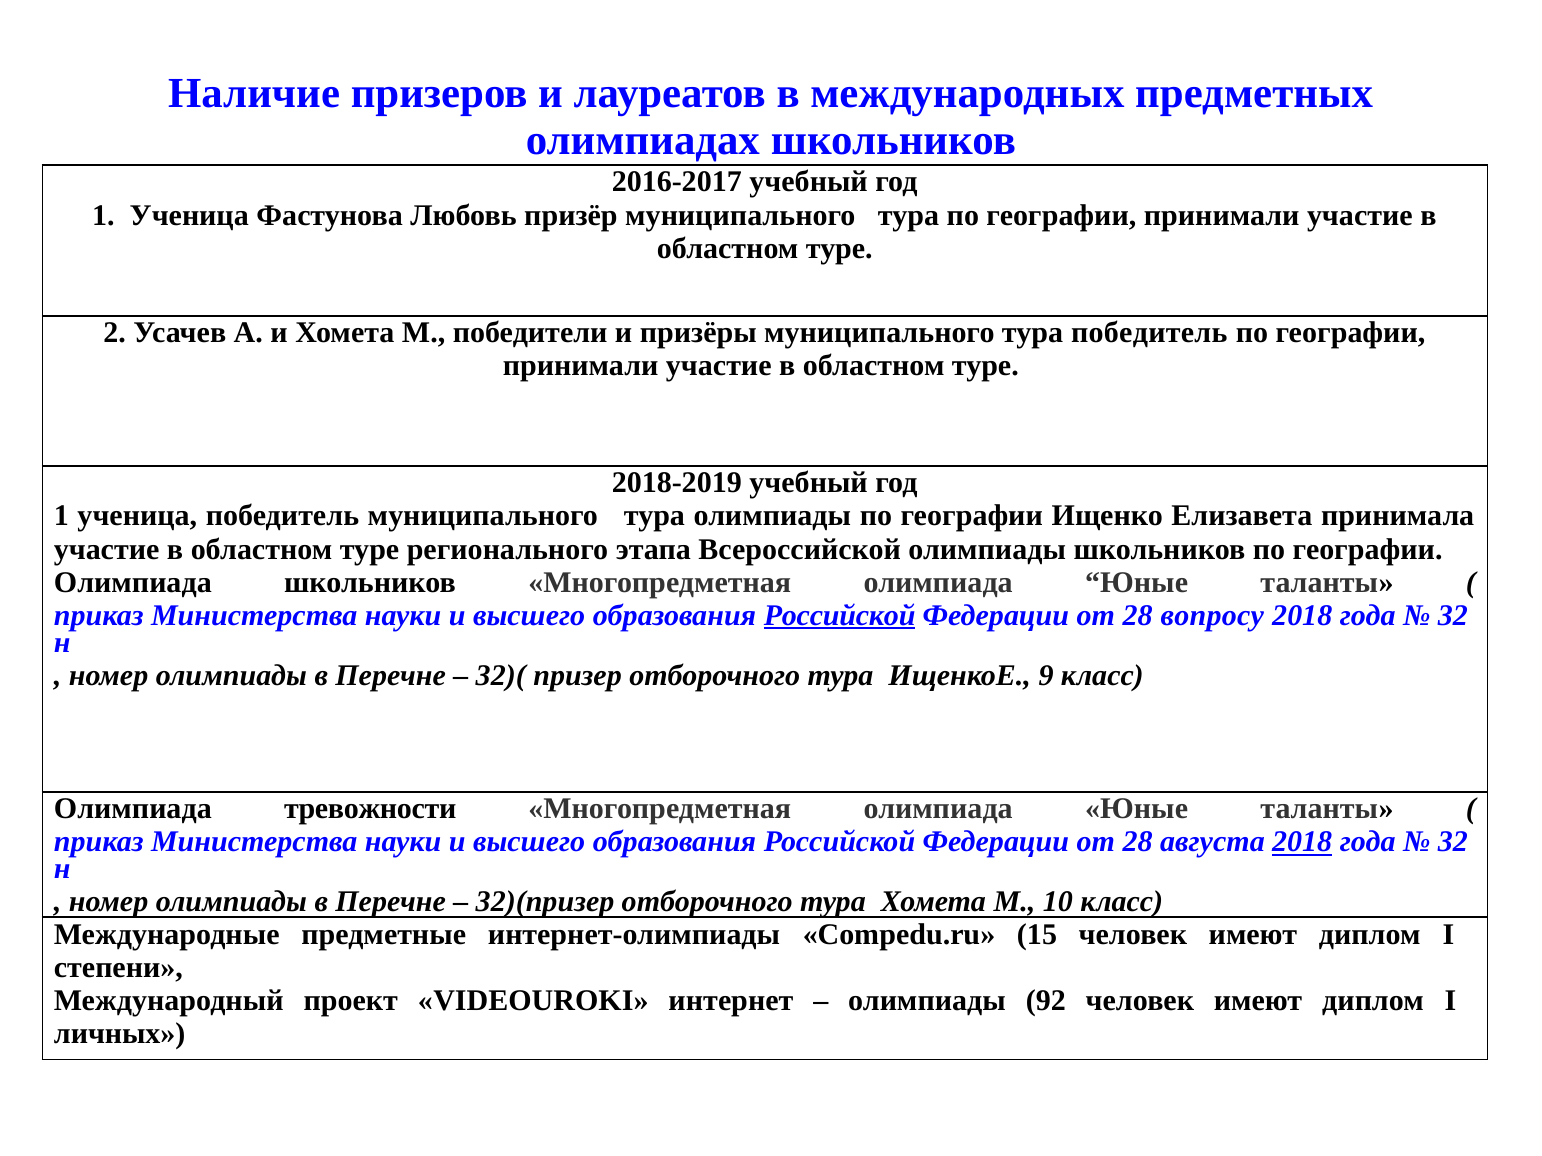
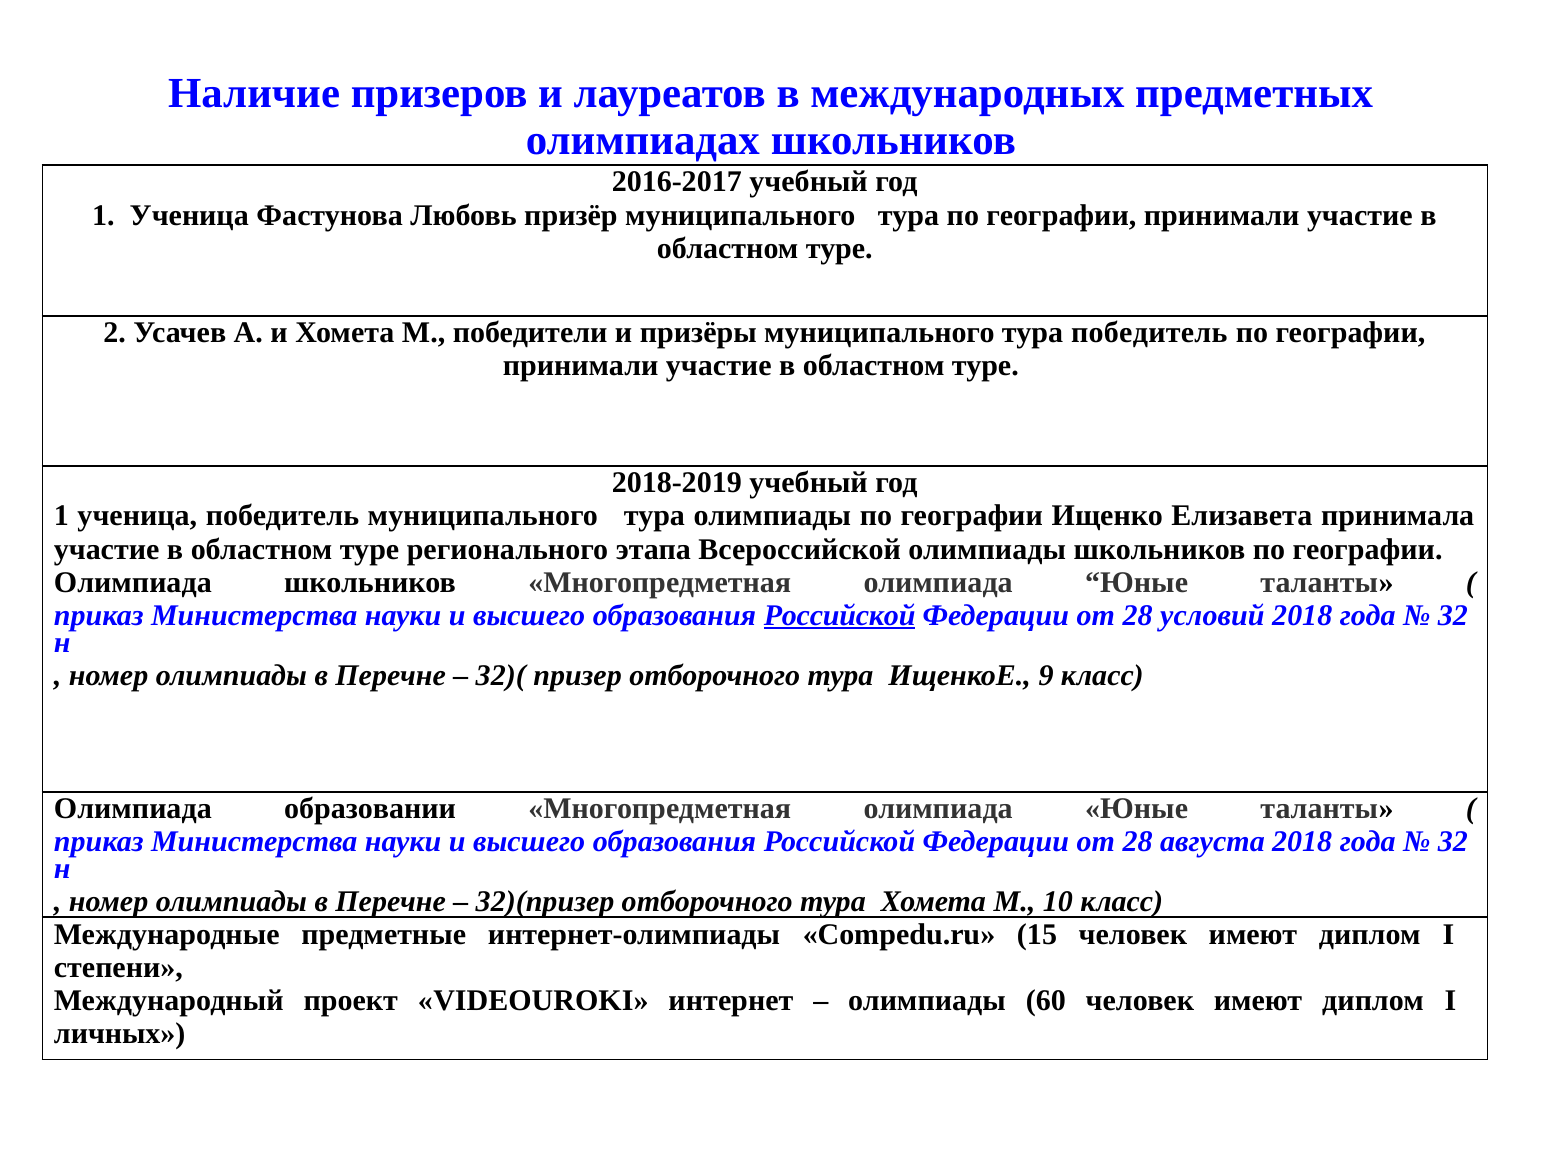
вопросу: вопросу -> условий
тревожности: тревожности -> образовании
2018 at (1302, 842) underline: present -> none
92: 92 -> 60
